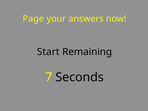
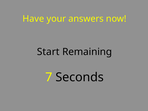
Page: Page -> Have
